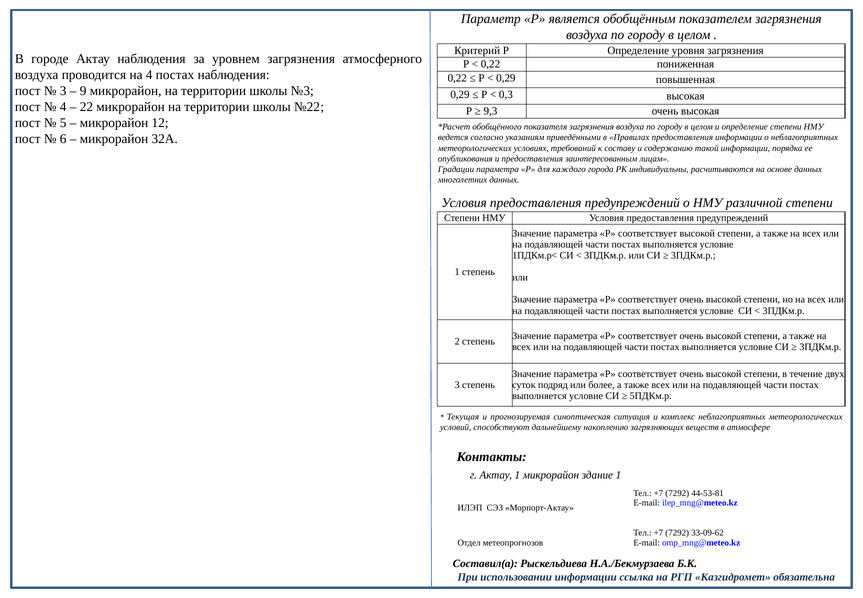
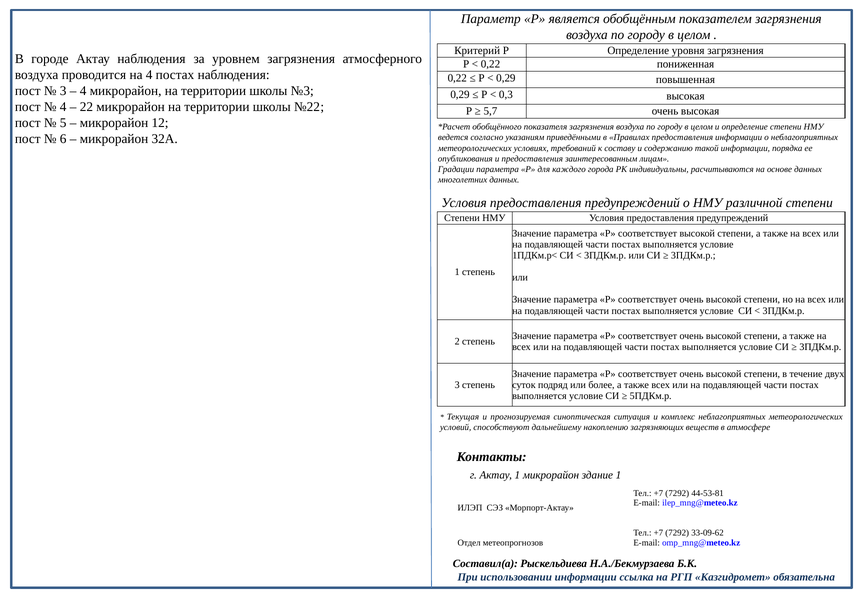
9 at (83, 91): 9 -> 4
9,3: 9,3 -> 5,7
